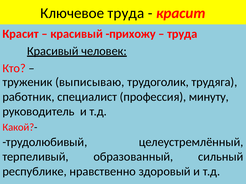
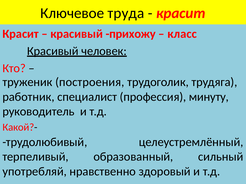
труда at (182, 34): труда -> класс
выписываю: выписываю -> построения
республике: республике -> употребляй
